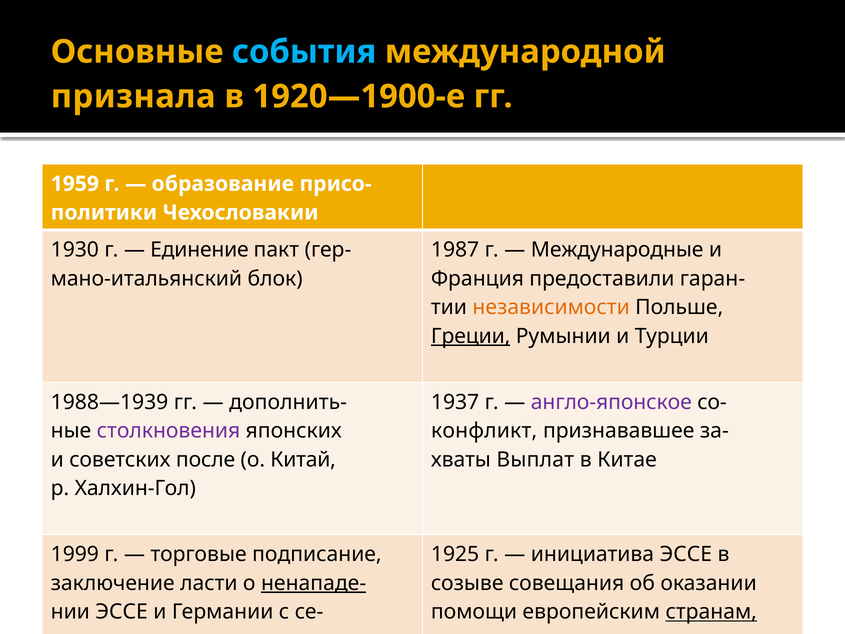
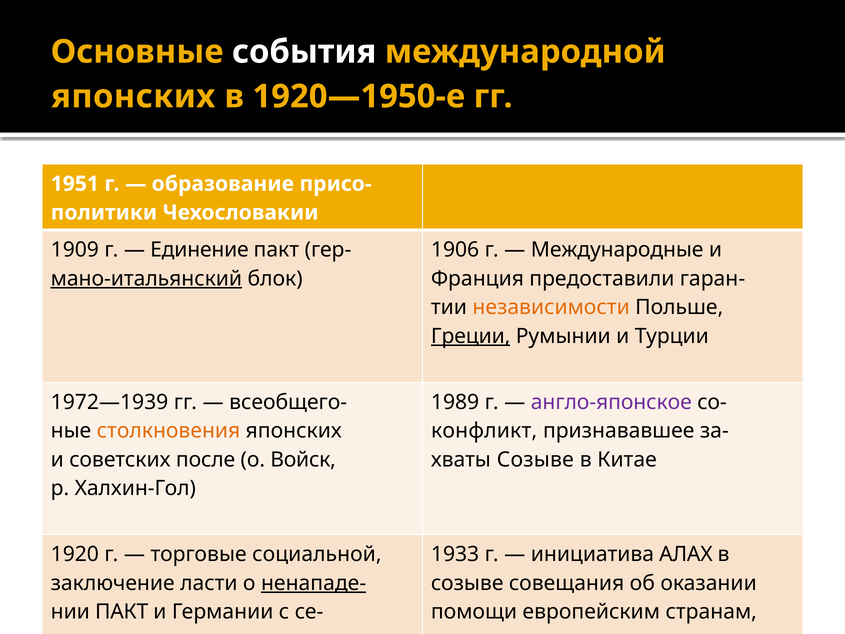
события colour: light blue -> white
признала at (133, 96): признала -> японских
1920—1900-е: 1920—1900-е -> 1920—1950-е
1959: 1959 -> 1951
1930: 1930 -> 1909
1987: 1987 -> 1906
мано-итальянский underline: none -> present
1988—1939: 1988—1939 -> 1972—1939
дополнить-: дополнить- -> всеобщего-
1937: 1937 -> 1989
столкновения colour: purple -> orange
Китай: Китай -> Войск
хваты Выплат: Выплат -> Созыве
1999: 1999 -> 1920
подписание: подписание -> социальной
1925: 1925 -> 1933
инициатива ЭССЕ: ЭССЕ -> АЛАХ
нии ЭССЕ: ЭССЕ -> ПАКТ
странам underline: present -> none
